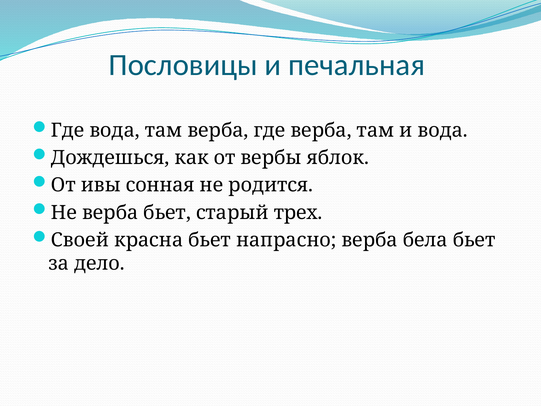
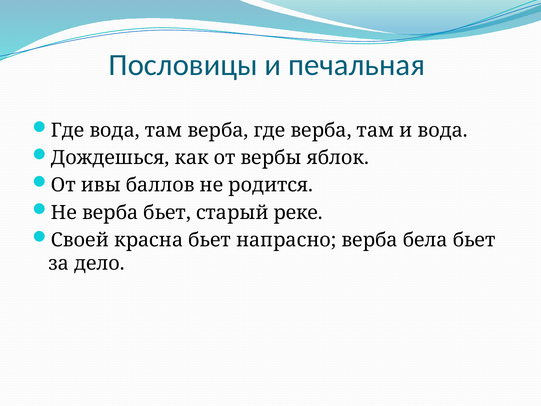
сонная: сонная -> баллов
трех: трех -> реке
